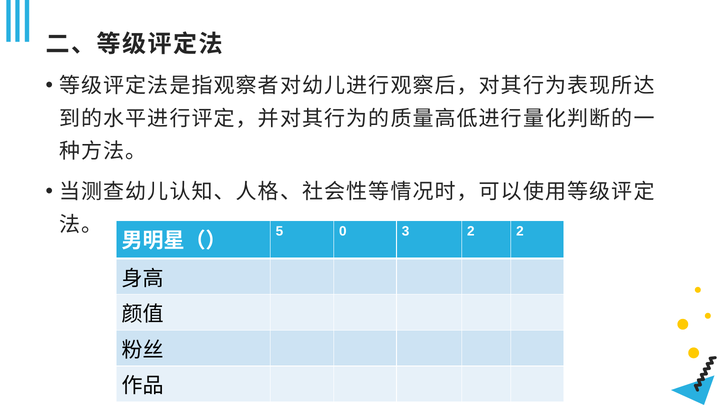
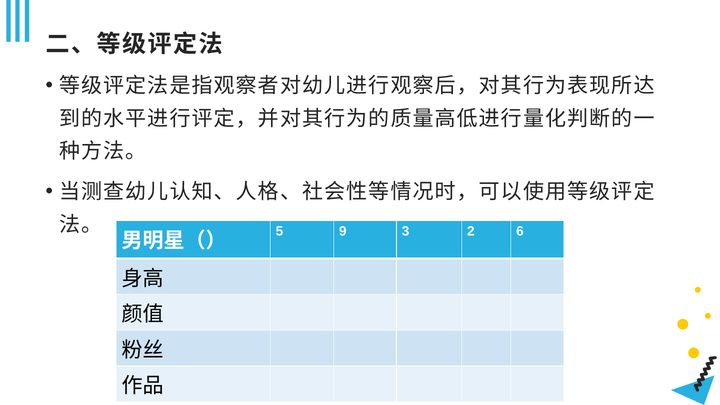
0: 0 -> 9
2 2: 2 -> 6
